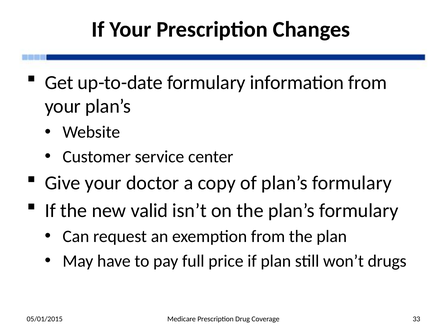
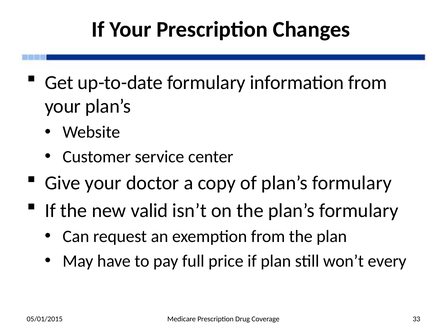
drugs: drugs -> every
